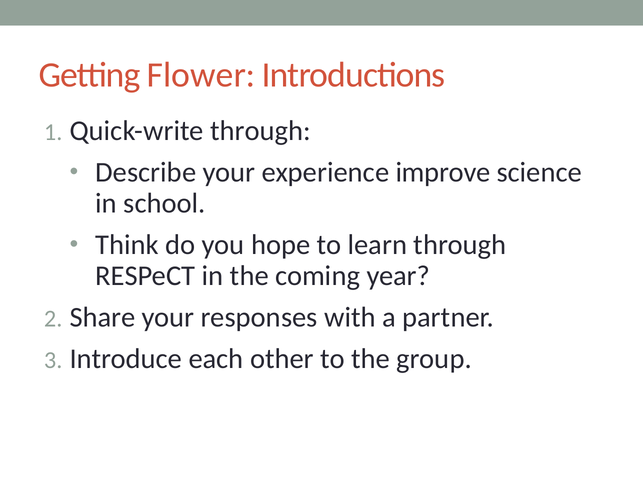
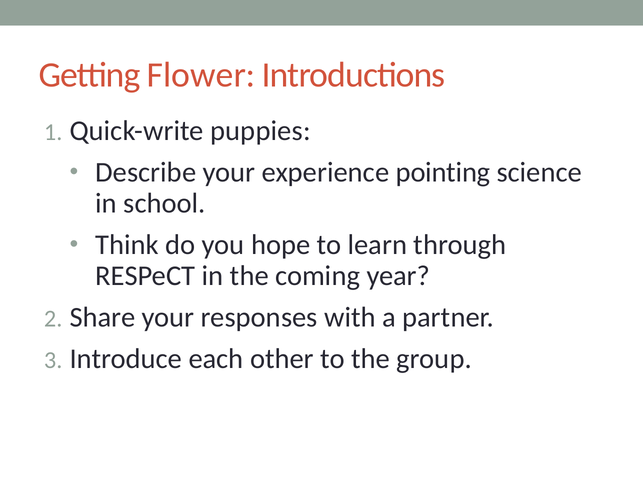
Quick-write through: through -> puppies
improve: improve -> pointing
